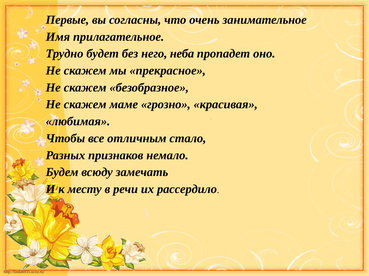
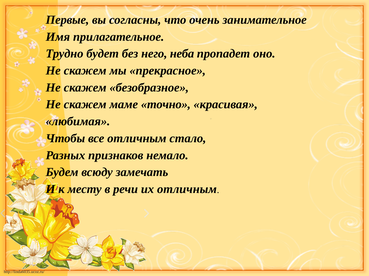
грозно: грозно -> точно
их рассердило: рассердило -> отличным
